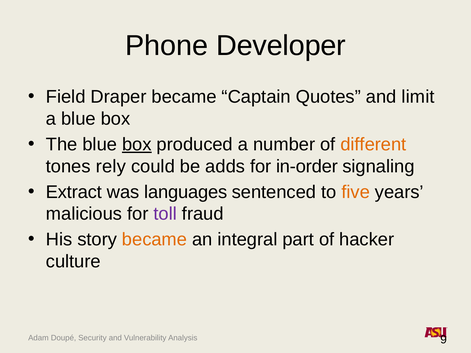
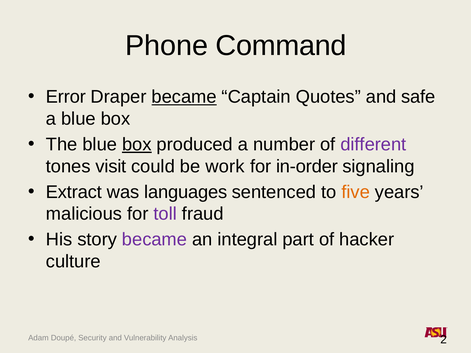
Developer: Developer -> Command
Field: Field -> Error
became at (184, 97) underline: none -> present
limit: limit -> safe
different colour: orange -> purple
rely: rely -> visit
adds: adds -> work
became at (155, 240) colour: orange -> purple
9: 9 -> 2
